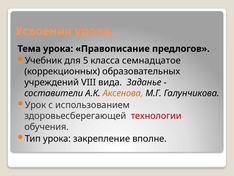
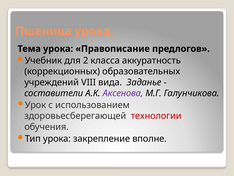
Усвоения: Усвоения -> Пшеница
5: 5 -> 2
семнадцатое: семнадцатое -> аккуратность
Аксенова colour: orange -> purple
